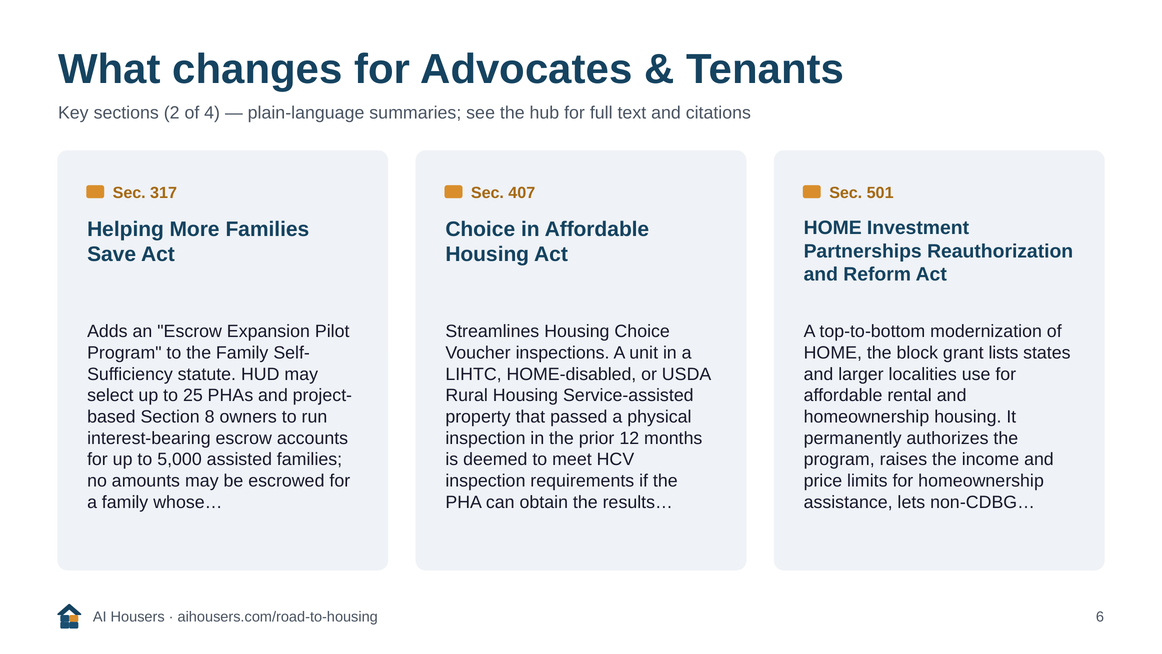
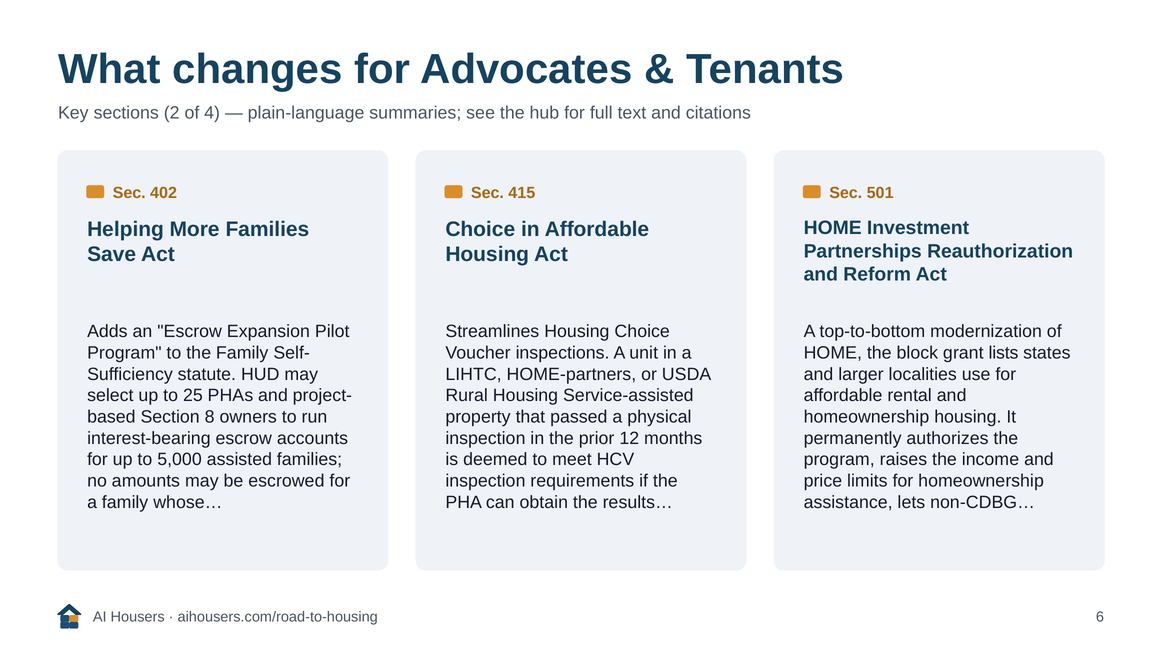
317: 317 -> 402
407: 407 -> 415
HOME-disabled: HOME-disabled -> HOME-partners
